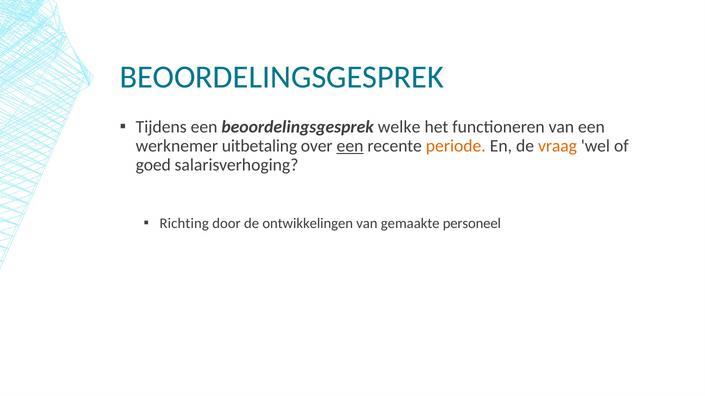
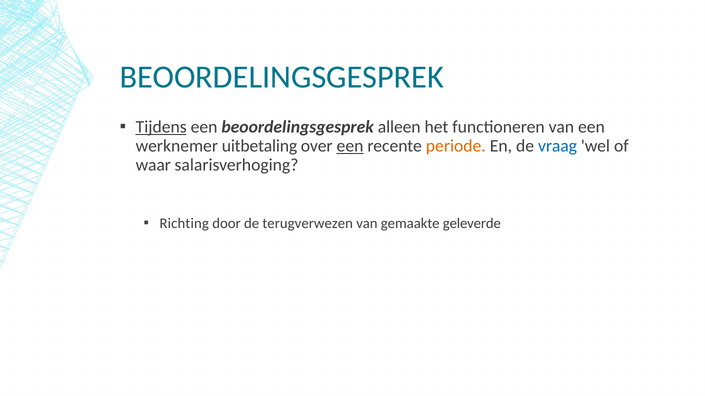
Tijdens underline: none -> present
welke: welke -> alleen
vraag colour: orange -> blue
goed: goed -> waar
ontwikkelingen: ontwikkelingen -> terugverwezen
personeel: personeel -> geleverde
